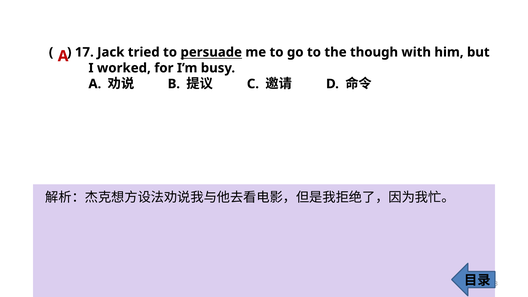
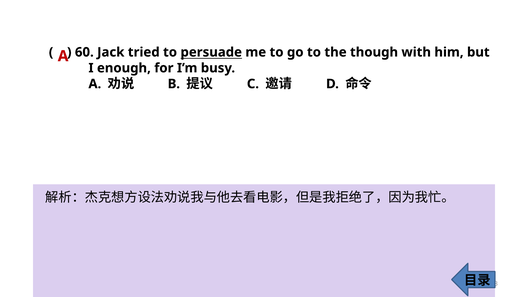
17: 17 -> 60
worked: worked -> enough
